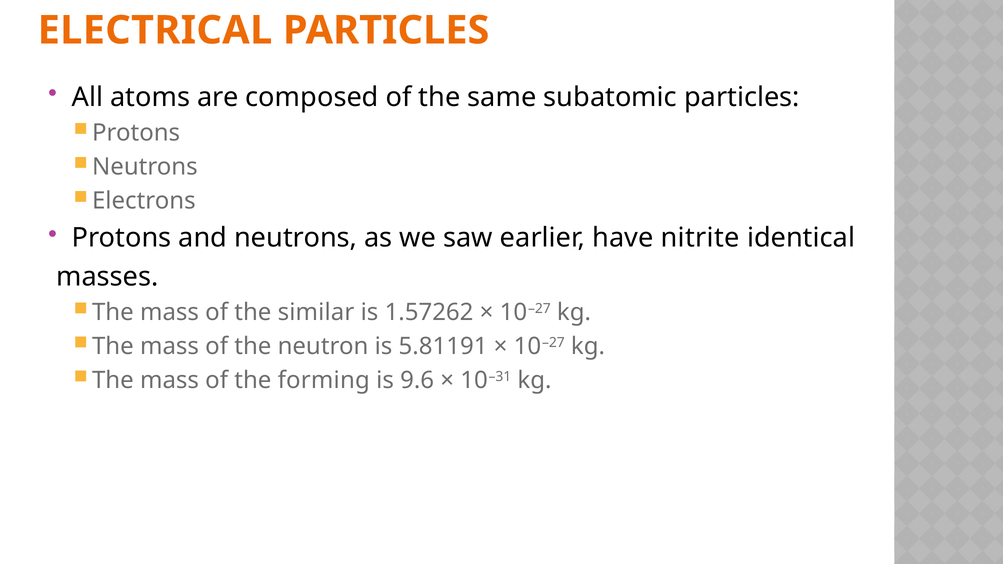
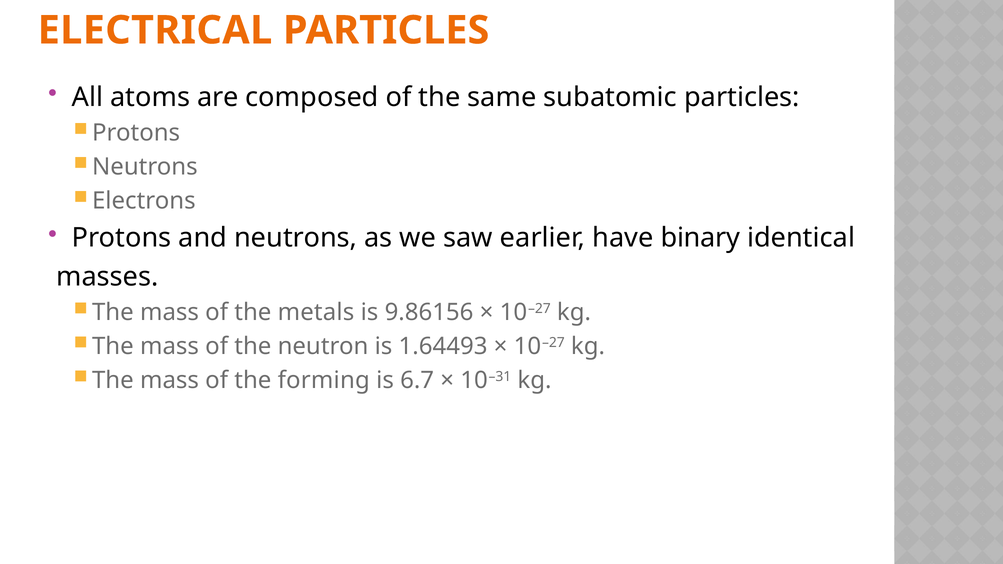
nitrite: nitrite -> binary
similar: similar -> metals
1.57262: 1.57262 -> 9.86156
5.81191: 5.81191 -> 1.64493
9.6: 9.6 -> 6.7
